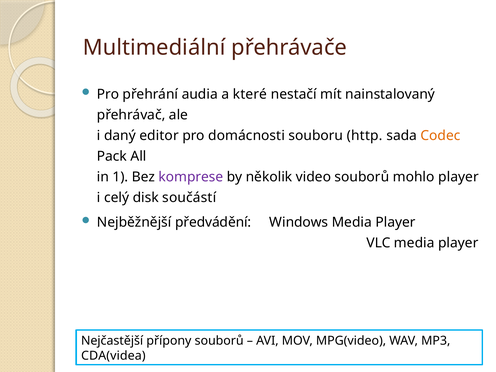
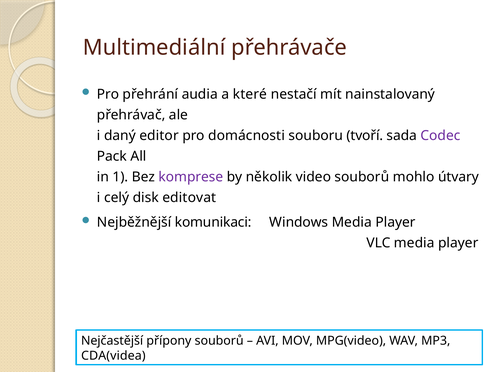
http: http -> tvoří
Codec colour: orange -> purple
mohlo player: player -> útvary
součástí: součástí -> editovat
předvádění: předvádění -> komunikaci
